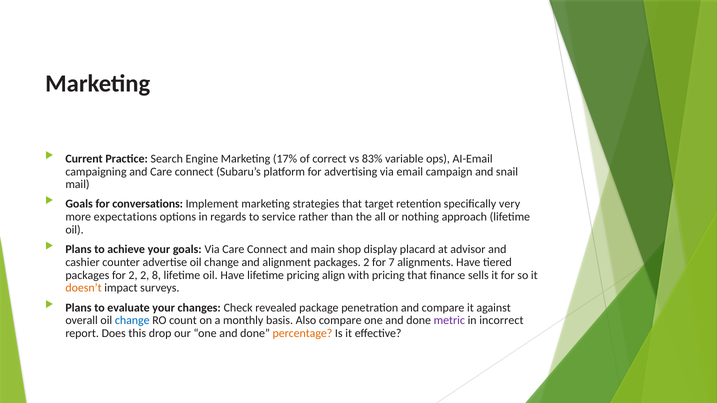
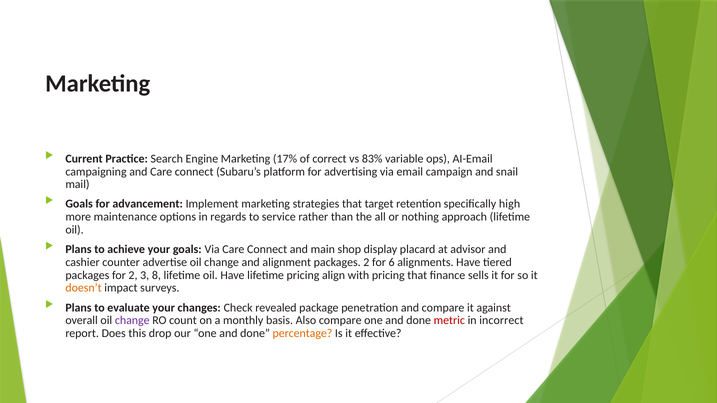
conversations: conversations -> advancement
very: very -> high
expectations: expectations -> maintenance
7: 7 -> 6
2 2: 2 -> 3
change at (132, 321) colour: blue -> purple
metric colour: purple -> red
